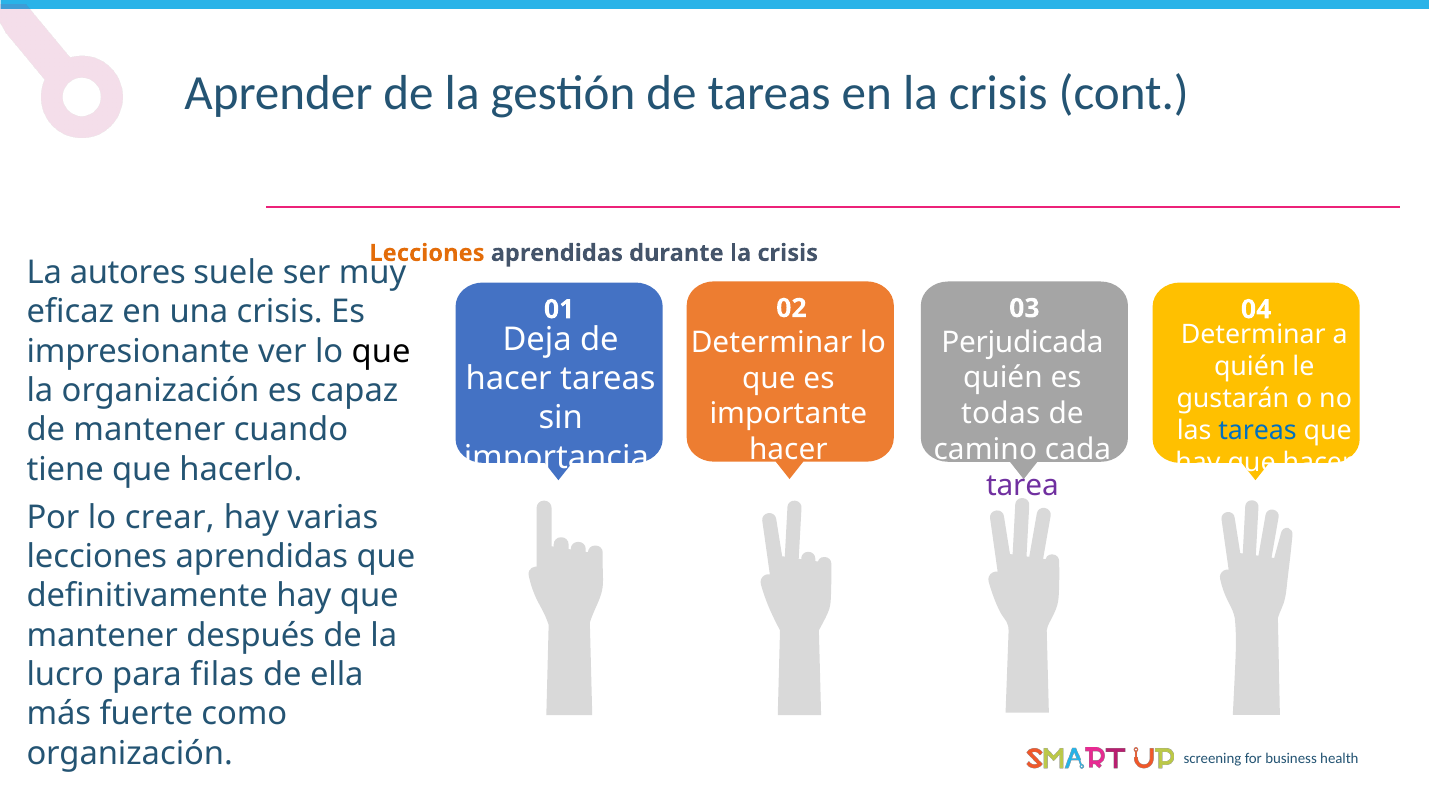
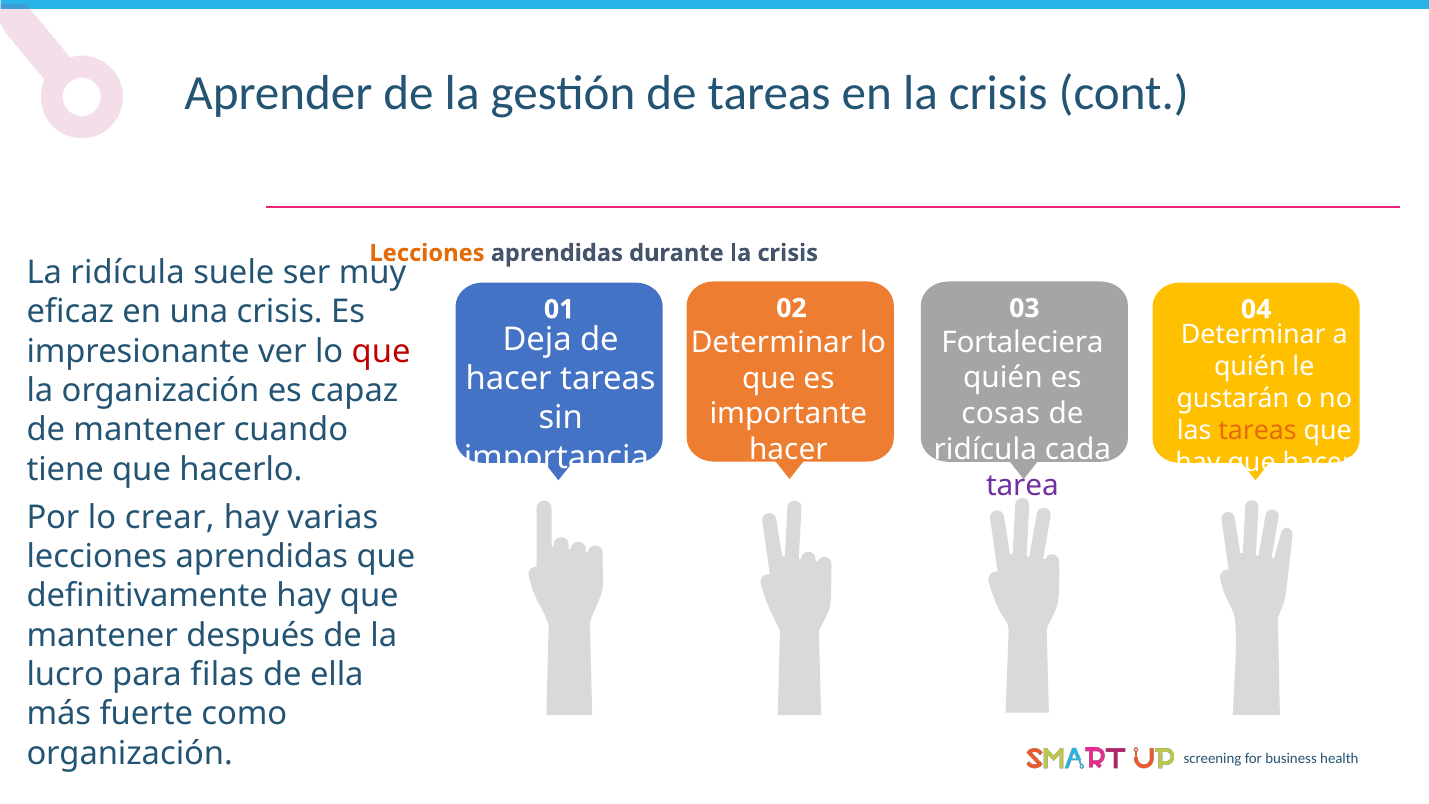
La autores: autores -> ridícula
Perjudicada: Perjudicada -> Fortaleciera
que at (381, 351) colour: black -> red
todas: todas -> cosas
tareas at (1258, 431) colour: blue -> orange
camino at (985, 450): camino -> ridícula
